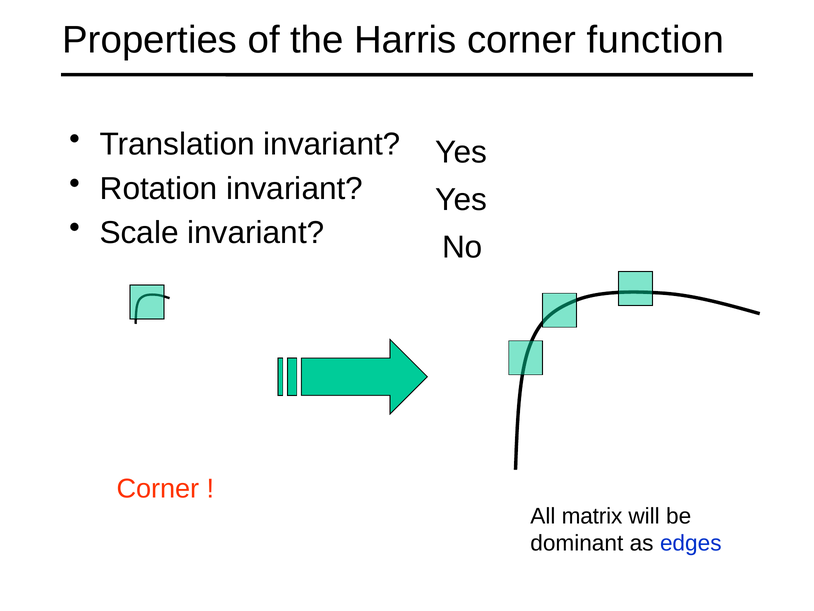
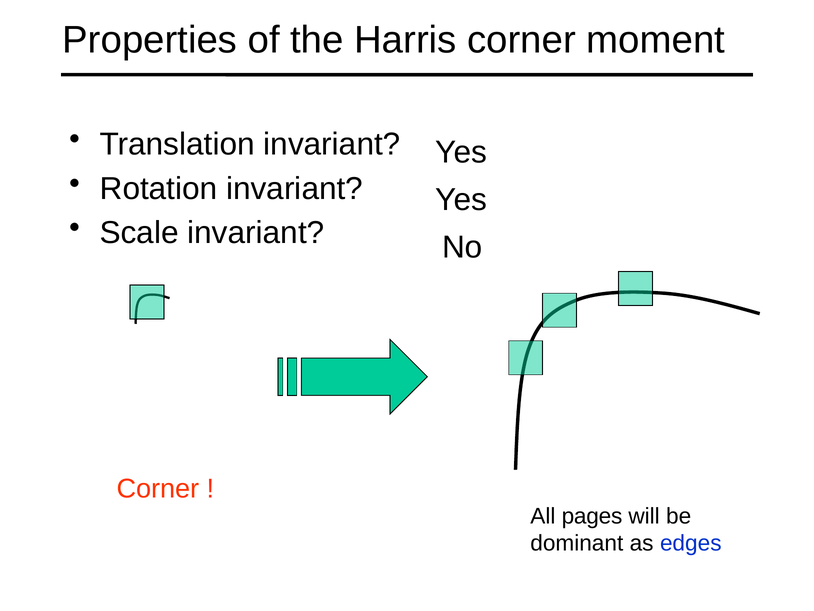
function: function -> moment
matrix: matrix -> pages
